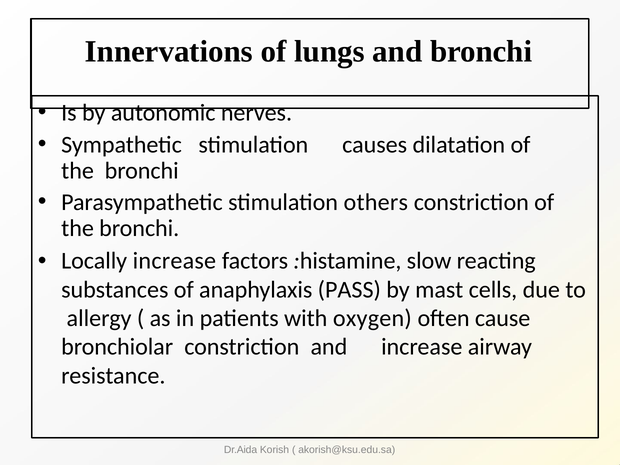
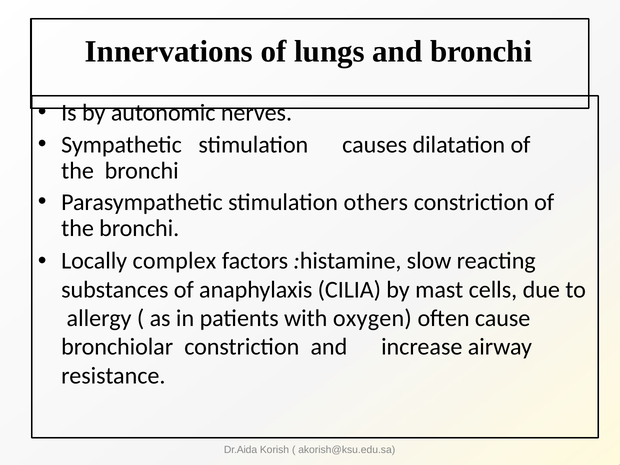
Locally increase: increase -> complex
PASS: PASS -> CILIA
